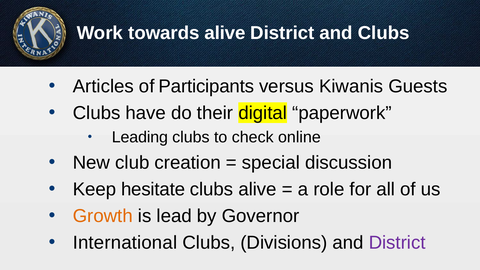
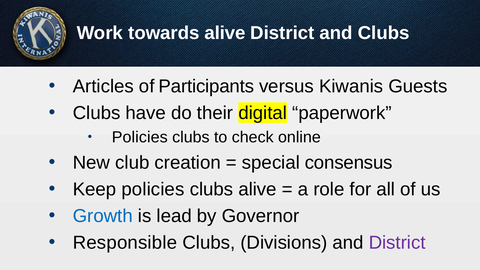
Leading at (140, 137): Leading -> Policies
discussion: discussion -> consensus
Keep hesitate: hesitate -> policies
Growth colour: orange -> blue
International: International -> Responsible
